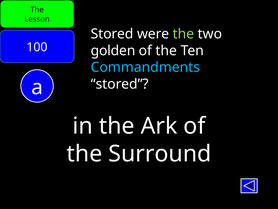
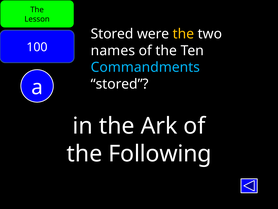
the at (183, 34) colour: light green -> yellow
golden: golden -> names
Surround: Surround -> Following
